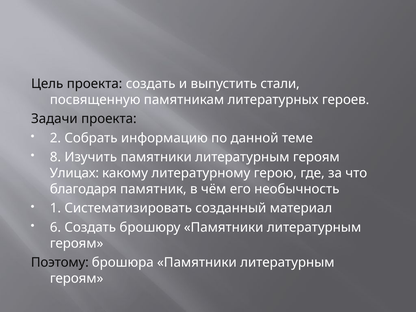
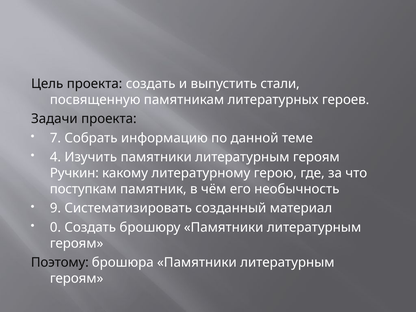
2: 2 -> 7
8: 8 -> 4
Улицах: Улицах -> Ручкин
благодаря: благодаря -> поступкам
1: 1 -> 9
6: 6 -> 0
